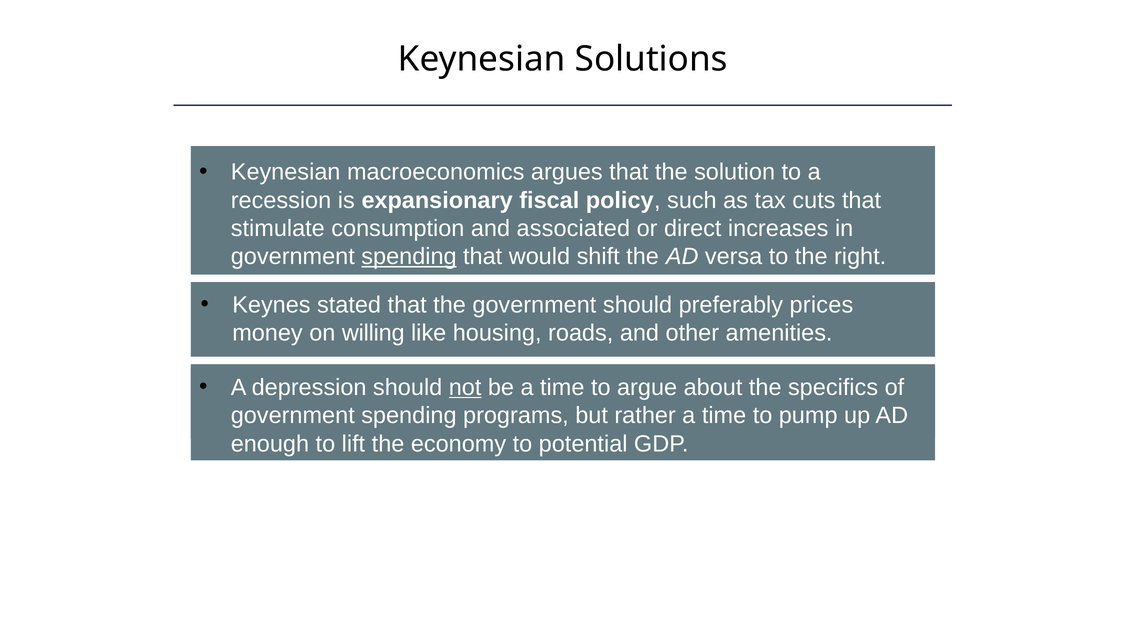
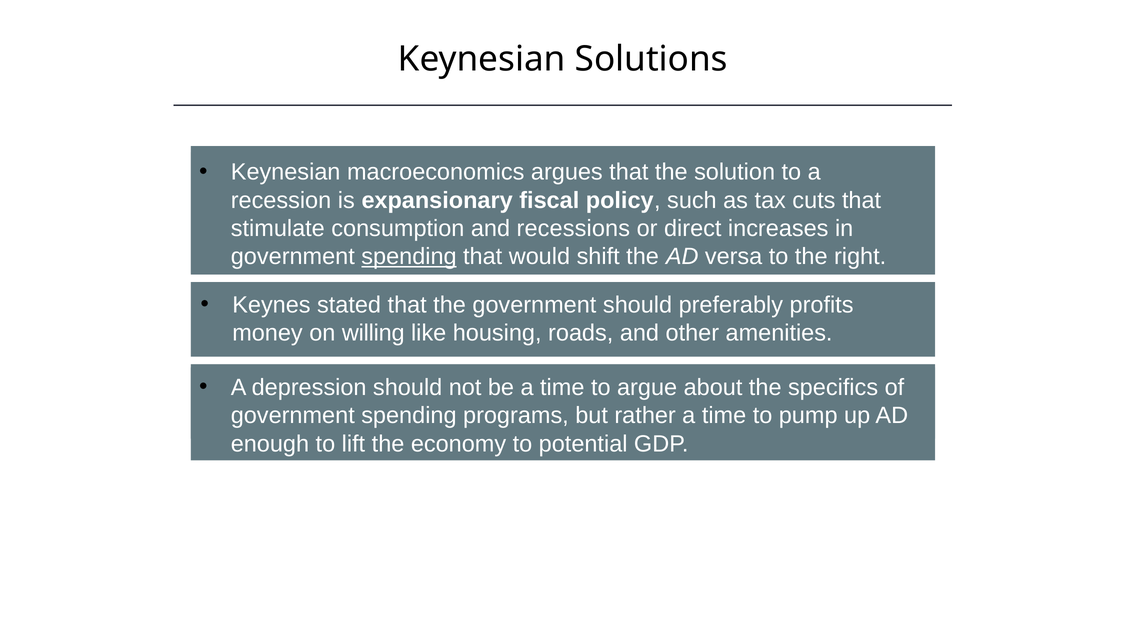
associated: associated -> recessions
prices: prices -> profits
not underline: present -> none
